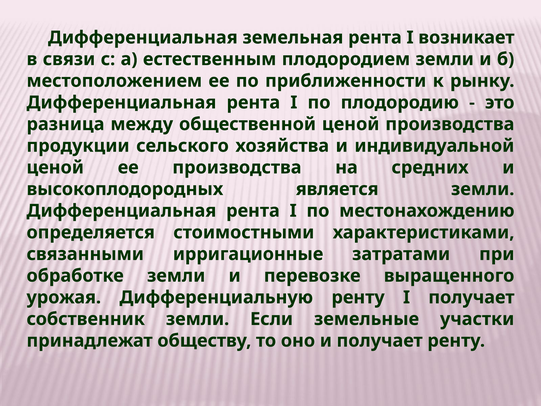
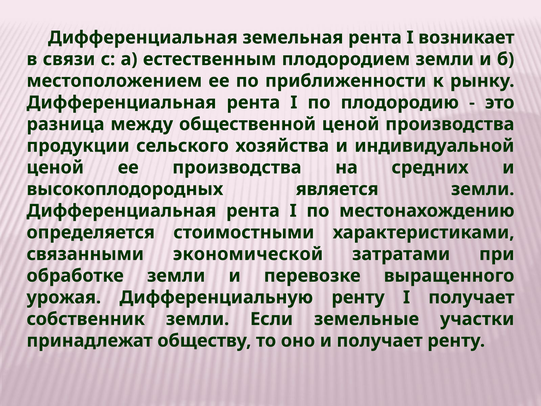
ирригационные: ирригационные -> экономической
